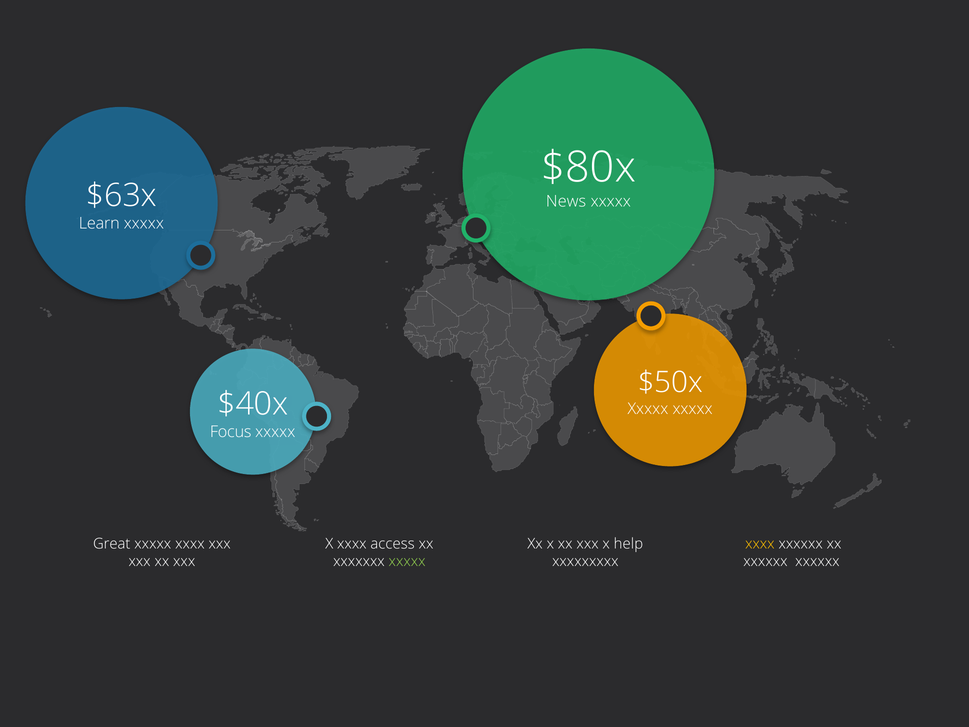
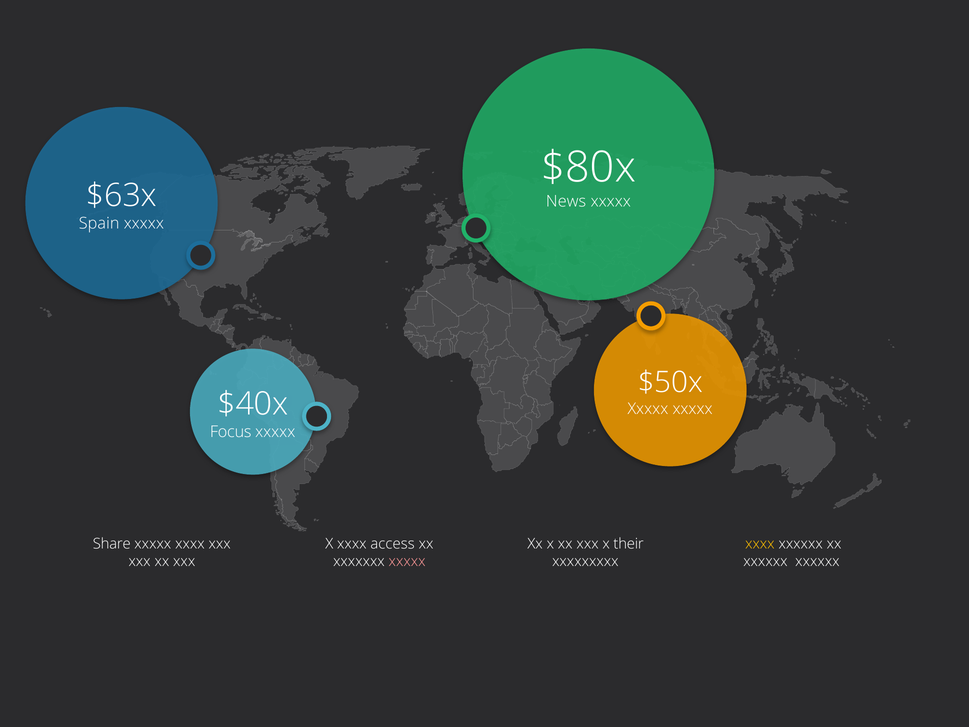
Learn: Learn -> Spain
Great: Great -> Share
help: help -> their
xxxxx at (407, 561) colour: light green -> pink
